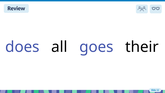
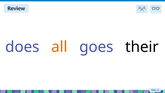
all colour: black -> orange
